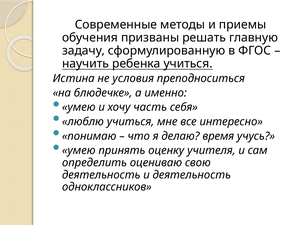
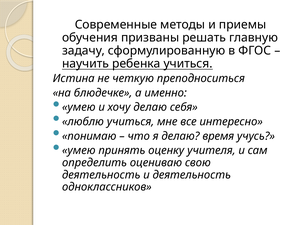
условия: условия -> четкую
хочу часть: часть -> делаю
